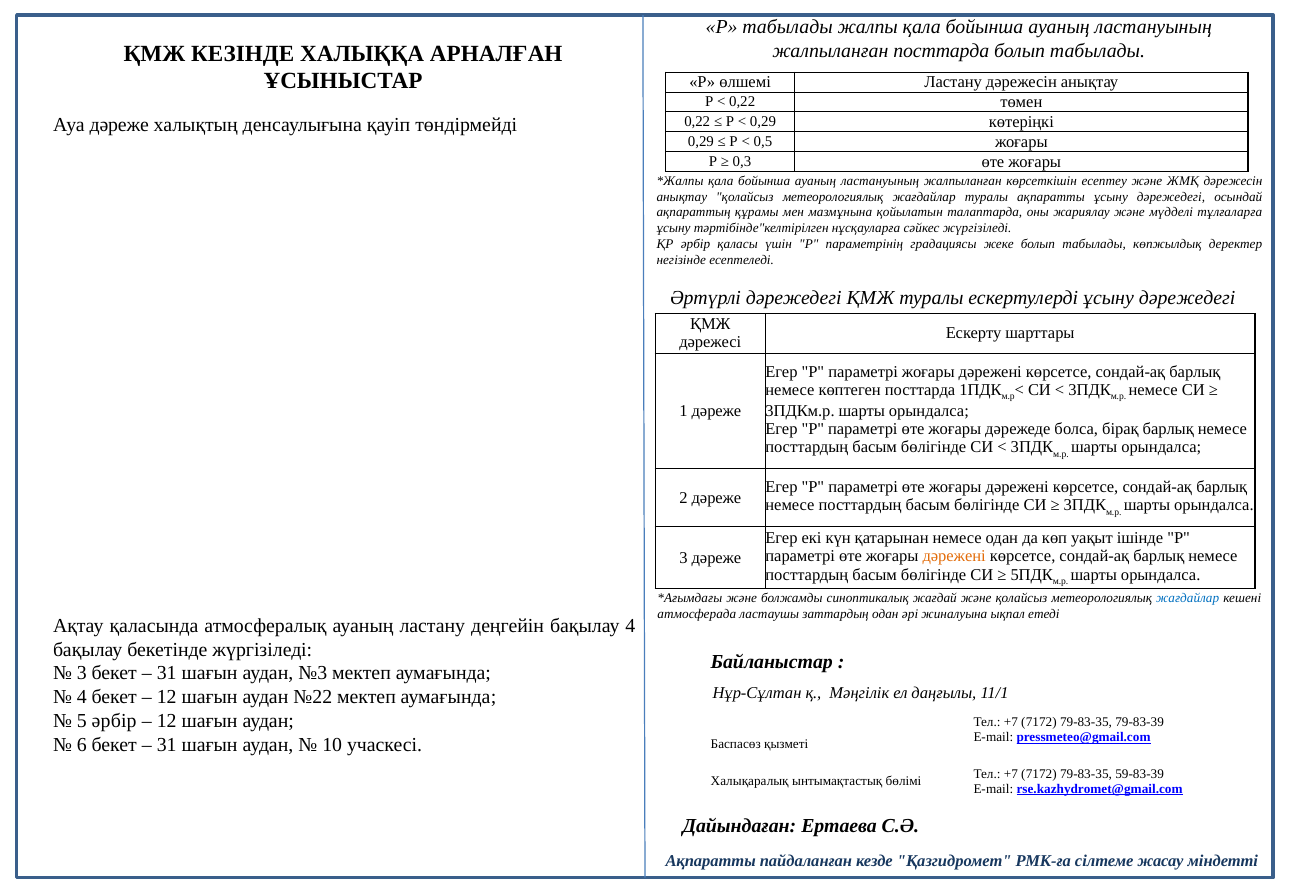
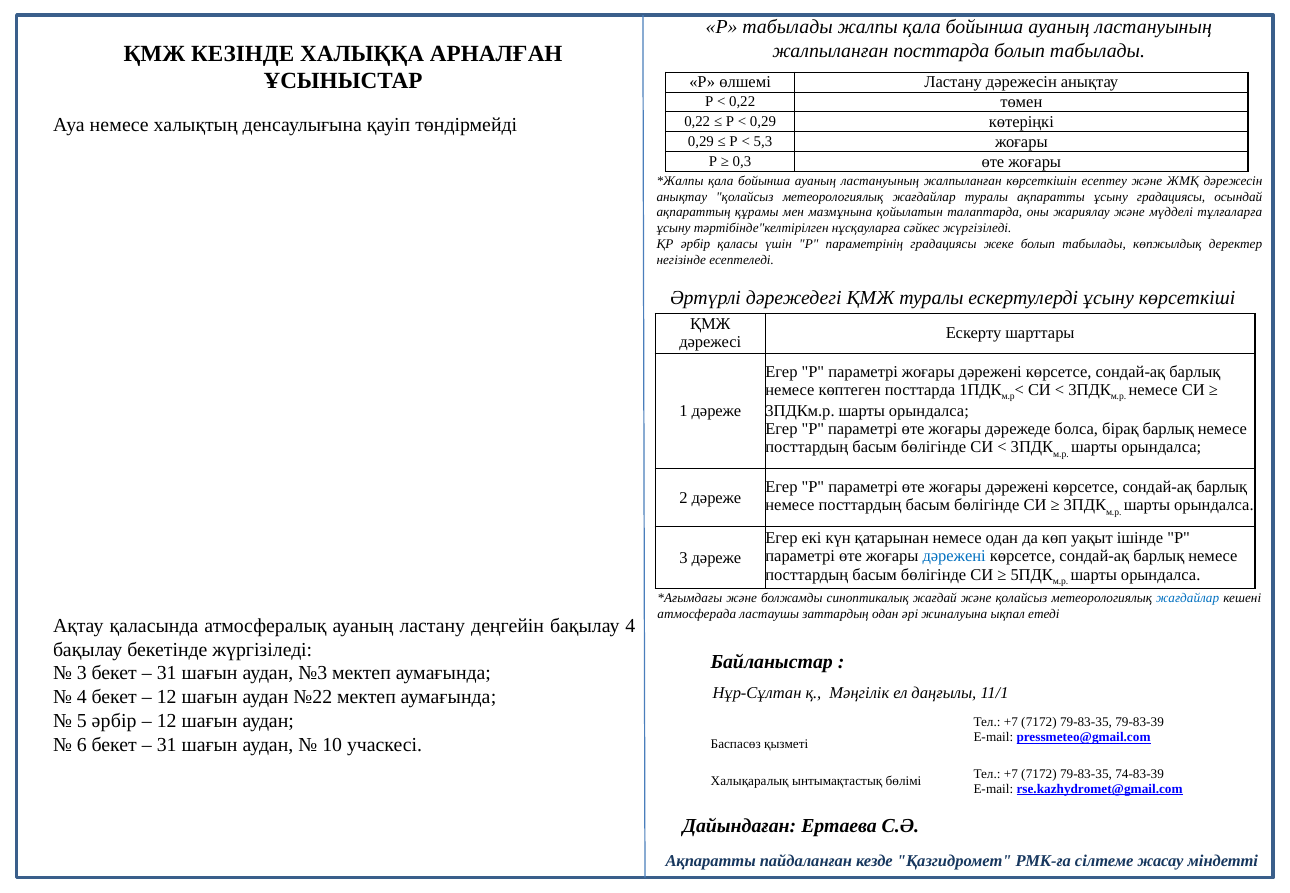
Ауа дәреже: дәреже -> немесе
0,5: 0,5 -> 5,3
ақпаратты ұсыну дәрежедегі: дәрежедегі -> градациясы
ескертулерді ұсыну дәрежедегі: дәрежедегі -> көрсеткіші
дәрежені at (954, 556) colour: orange -> blue
59-83-39: 59-83-39 -> 74-83-39
